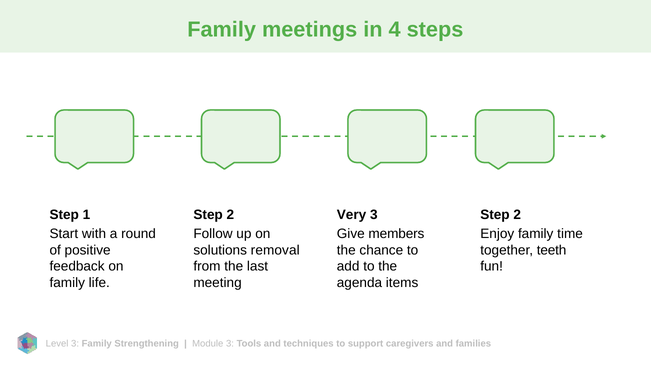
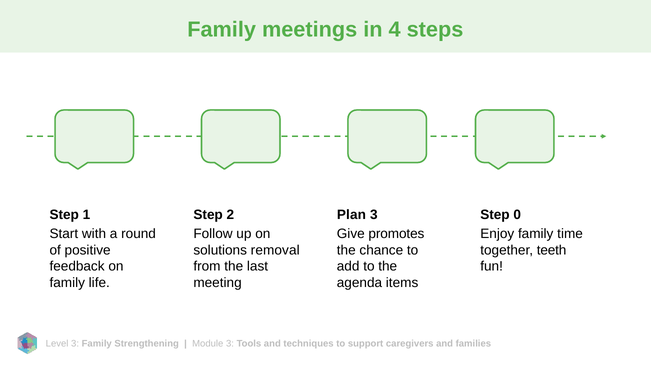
Very: Very -> Plan
2 at (517, 215): 2 -> 0
members: members -> promotes
